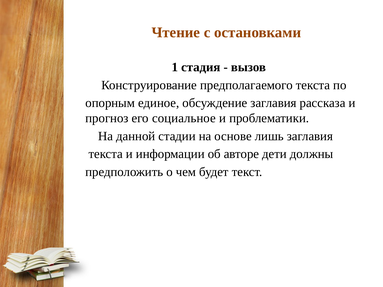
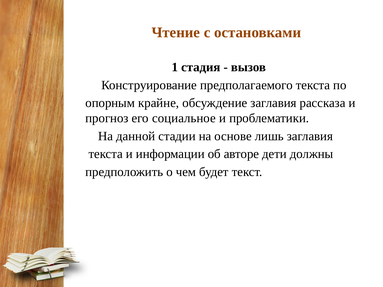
единое: единое -> крайне
